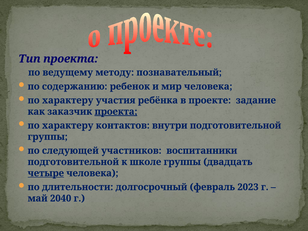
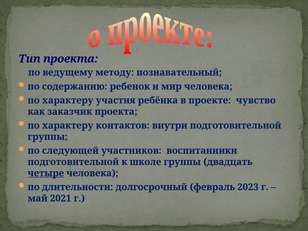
задание: задание -> чувство
проекта at (116, 112) underline: present -> none
2040: 2040 -> 2021
